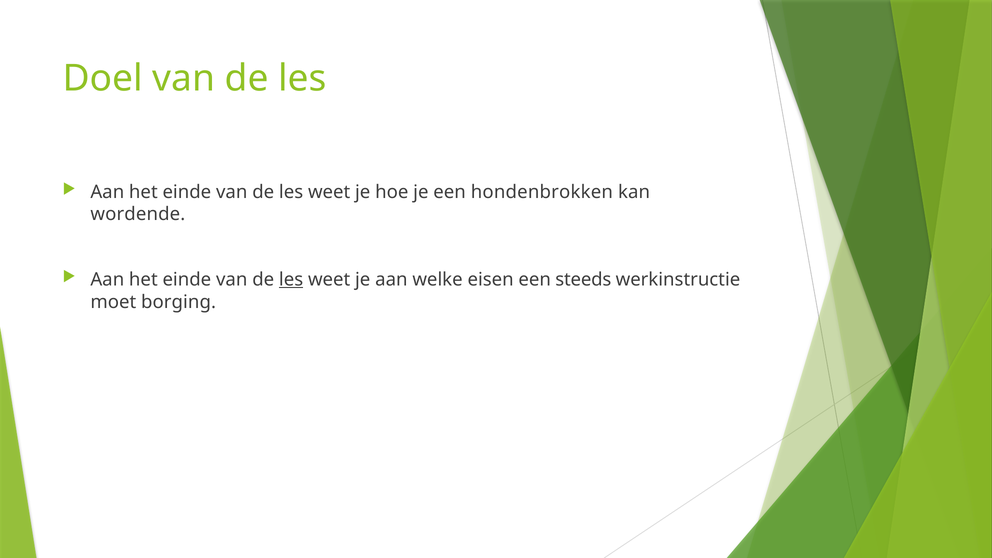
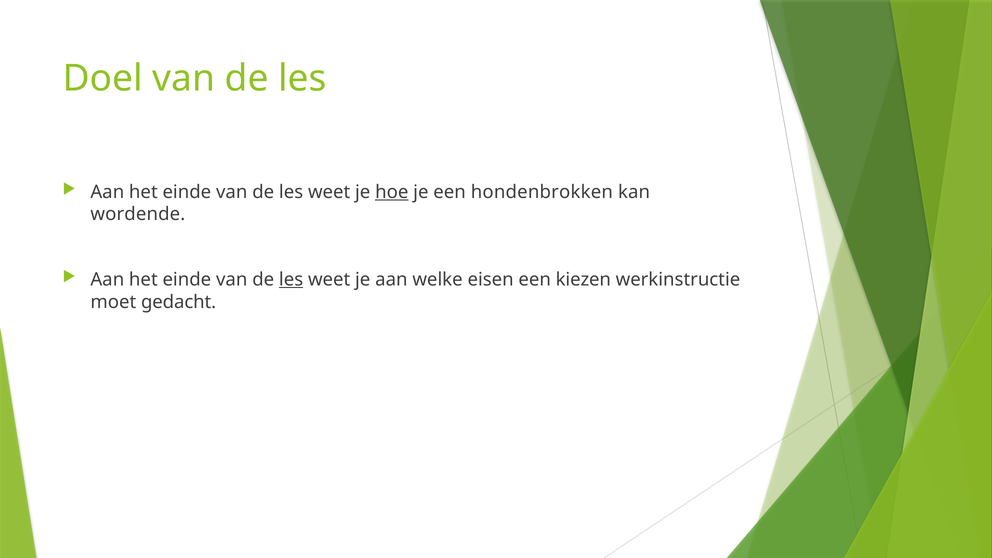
hoe underline: none -> present
steeds: steeds -> kiezen
borging: borging -> gedacht
